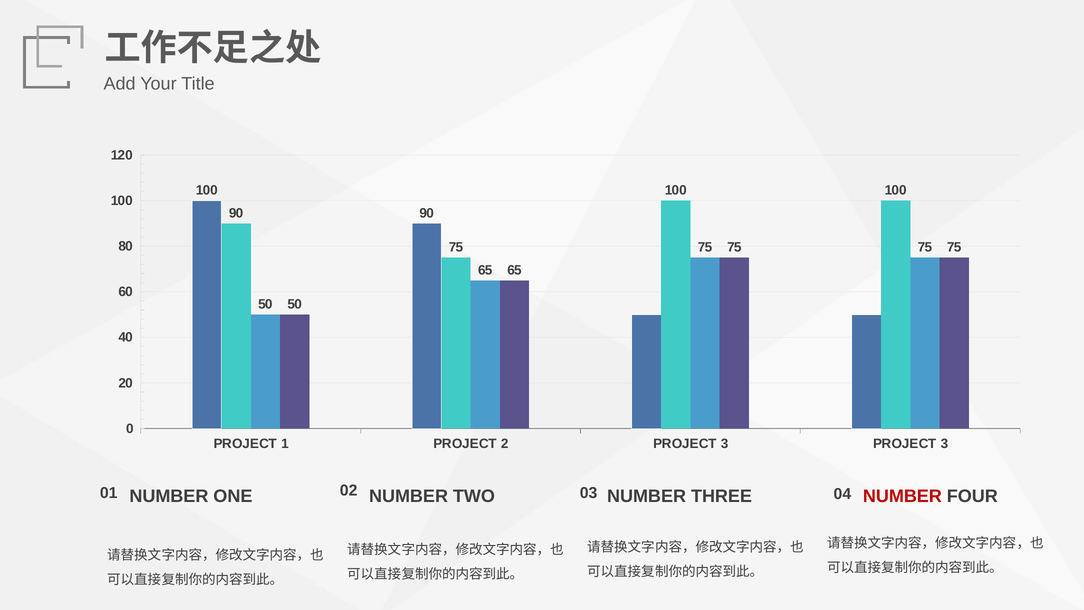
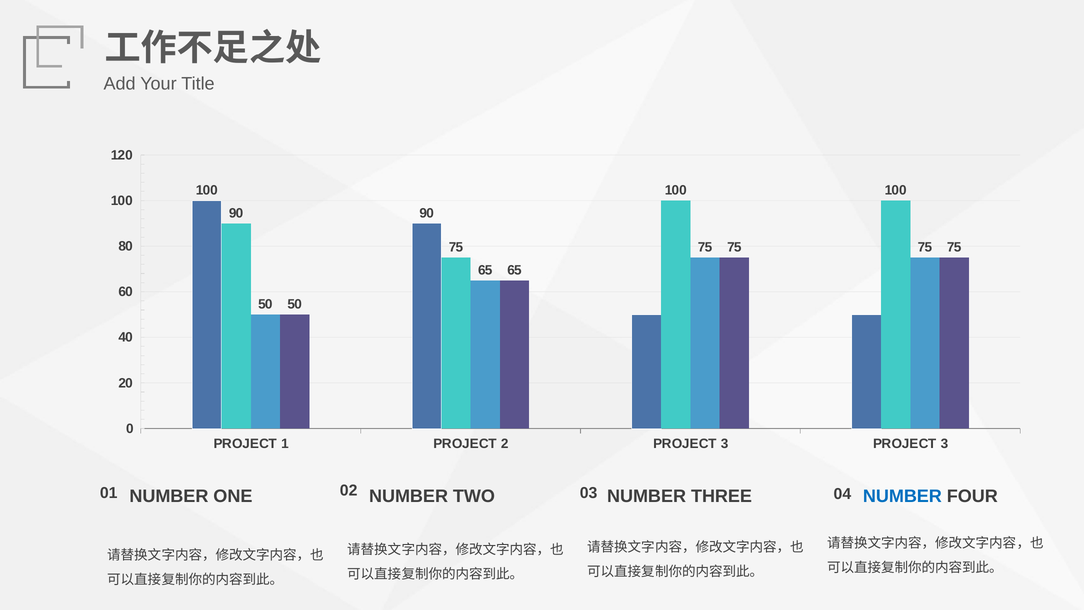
NUMBER at (902, 496) colour: red -> blue
